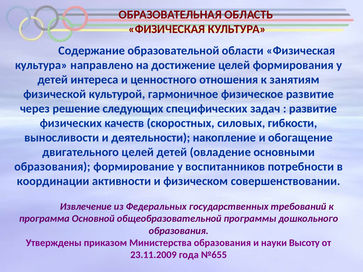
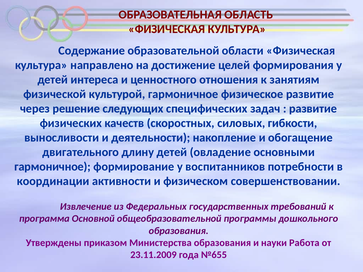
двигательного целей: целей -> длину
образования at (52, 167): образования -> гармоничное
Высоту: Высоту -> Работа
